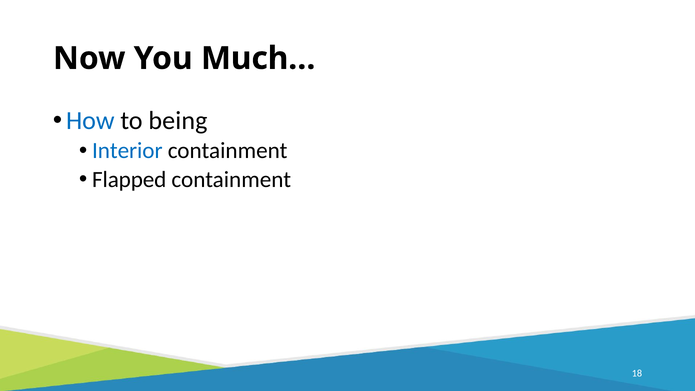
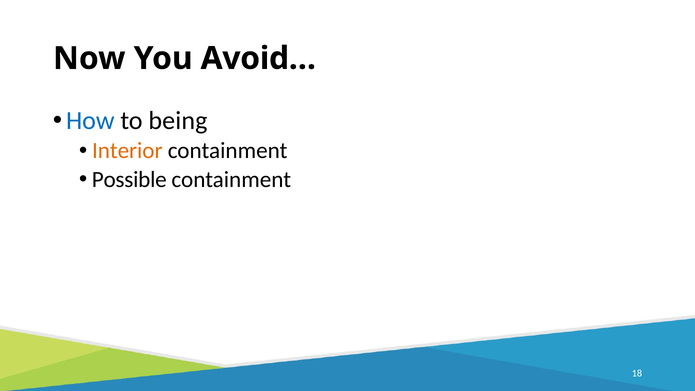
Much…: Much… -> Avoid…
Interior colour: blue -> orange
Flapped: Flapped -> Possible
